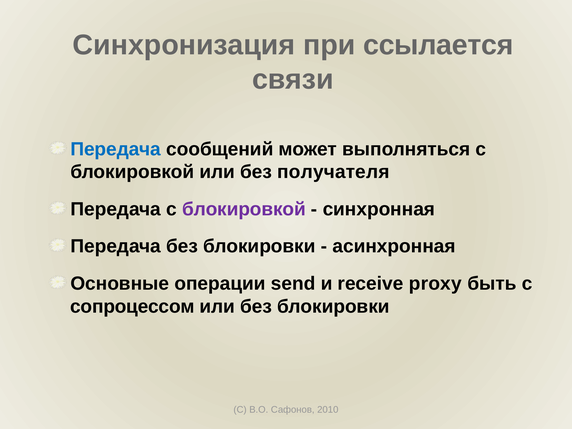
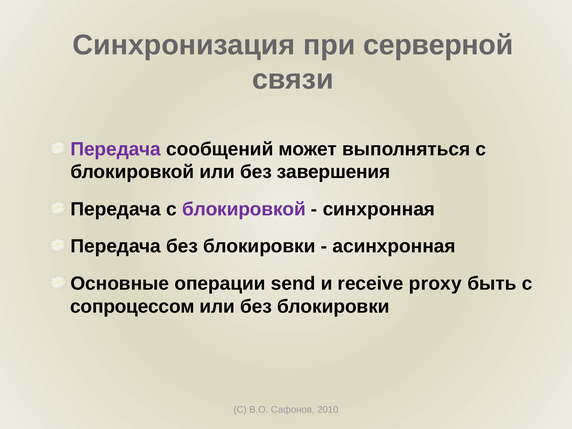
ссылается: ссылается -> серверной
Передача at (116, 149) colour: blue -> purple
получателя: получателя -> завершения
